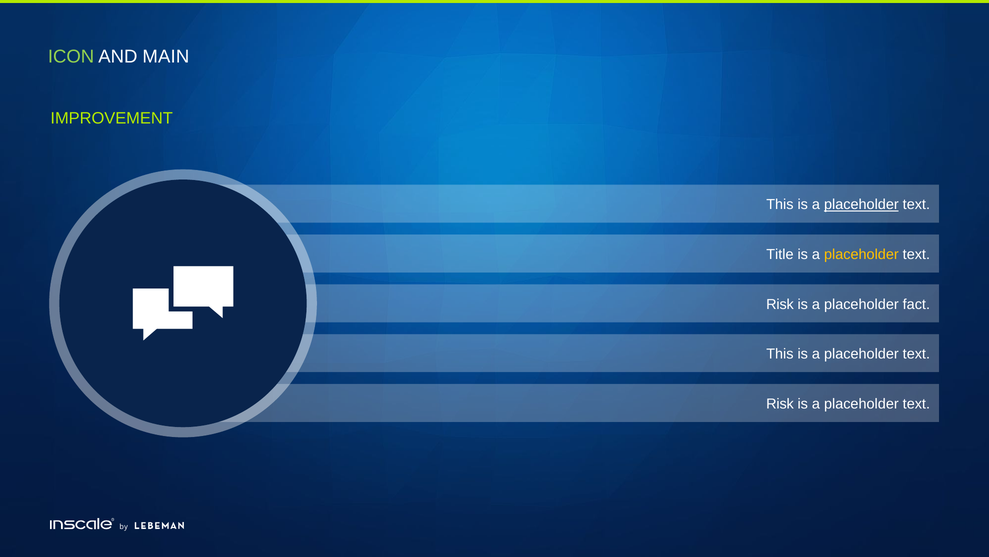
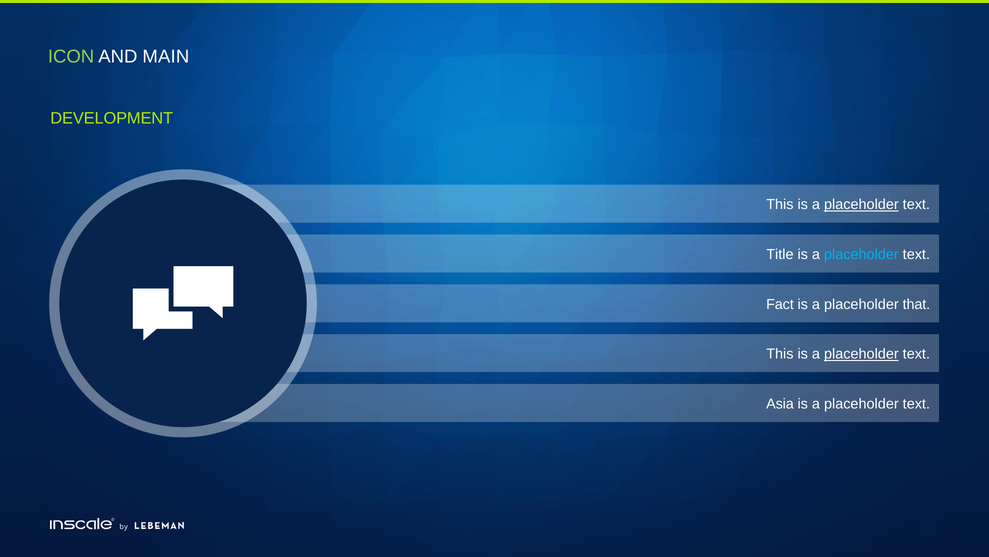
IMPROVEMENT: IMPROVEMENT -> DEVELOPMENT
placeholder at (861, 254) colour: yellow -> light blue
Risk at (780, 304): Risk -> Fact
fact: fact -> that
placeholder at (861, 354) underline: none -> present
Risk at (780, 404): Risk -> Asia
